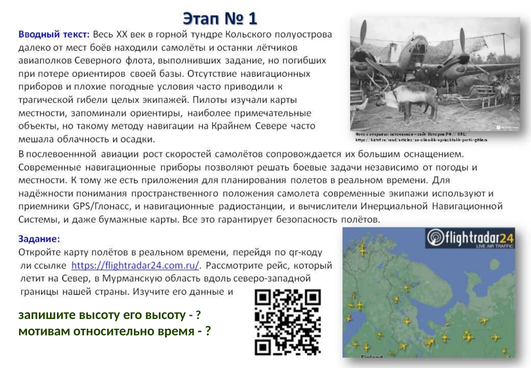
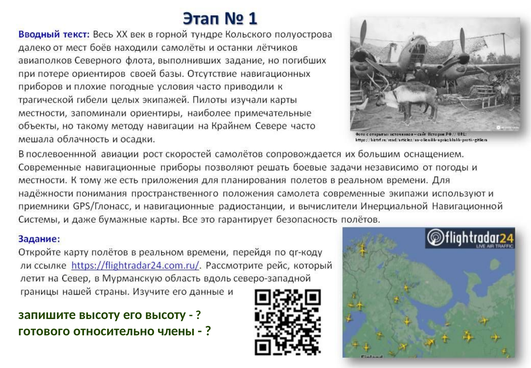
мотивам: мотивам -> готового
время: время -> члены
